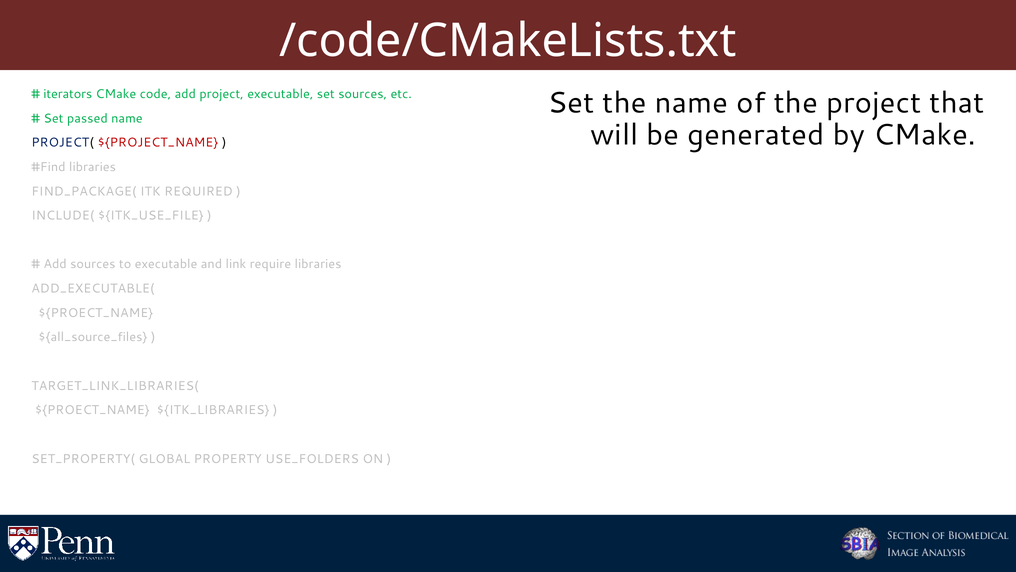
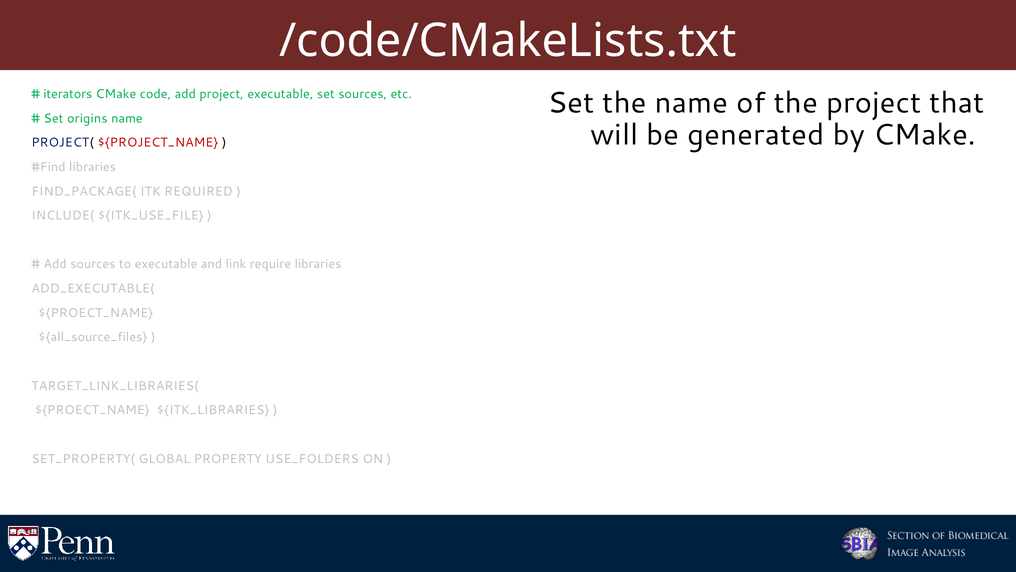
passed: passed -> origins
